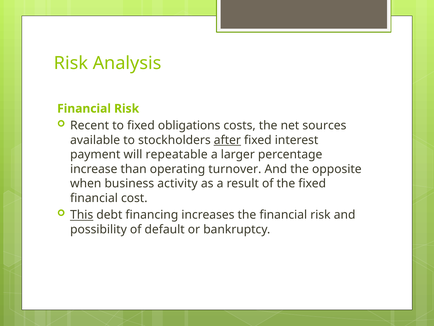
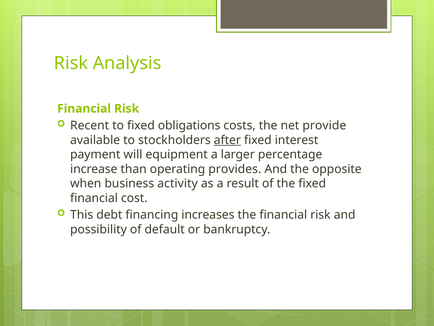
sources: sources -> provide
repeatable: repeatable -> equipment
turnover: turnover -> provides
This underline: present -> none
